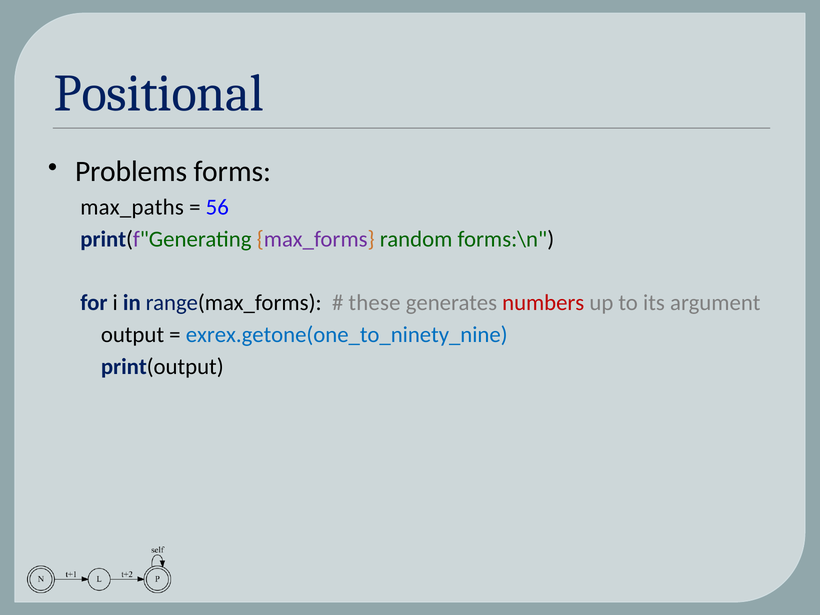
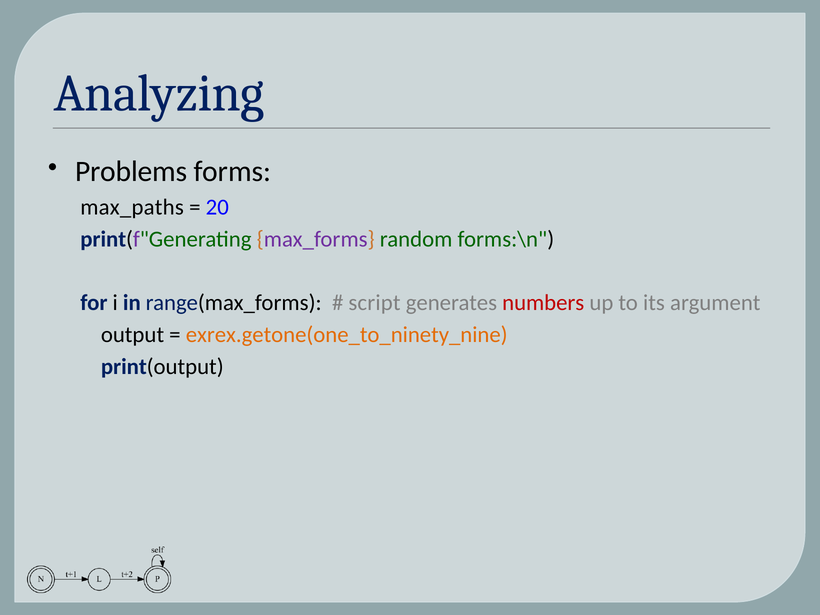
Positional: Positional -> Analyzing
56: 56 -> 20
these: these -> script
exrex.getone(one_to_ninety_nine colour: blue -> orange
